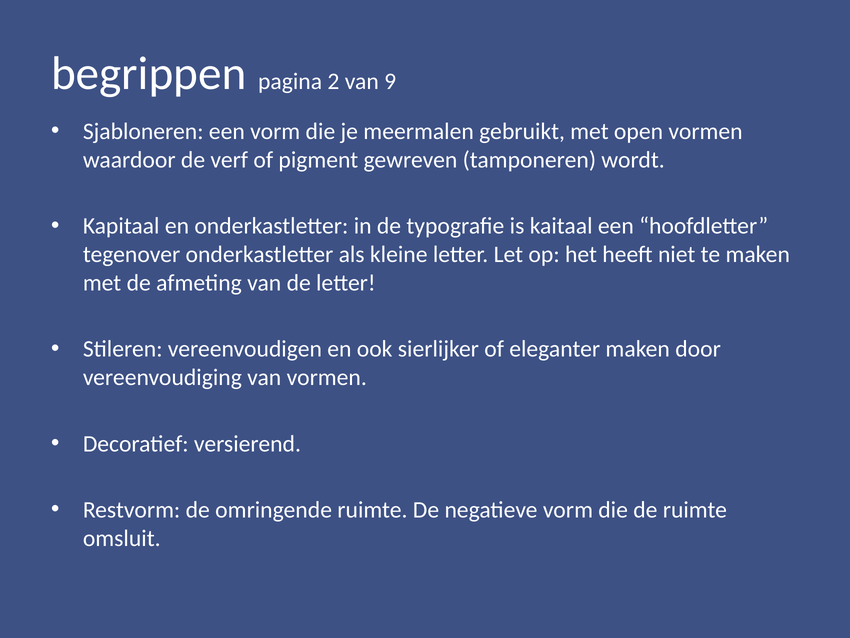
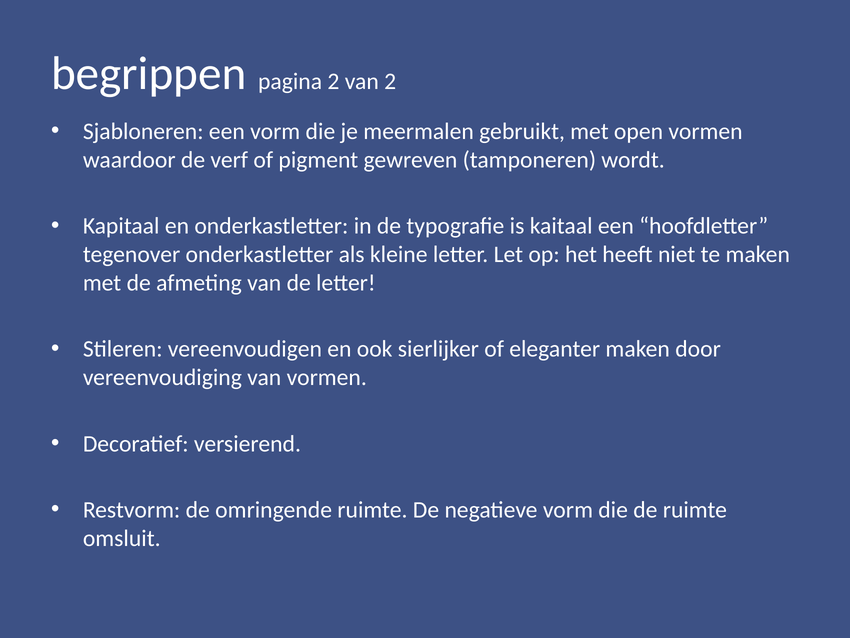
van 9: 9 -> 2
